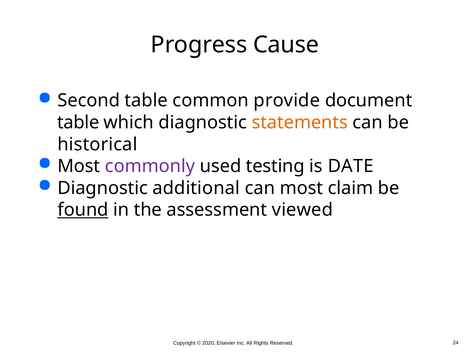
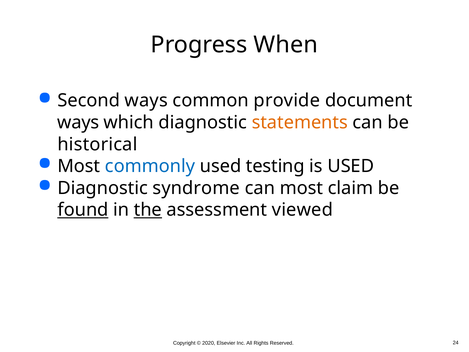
Cause: Cause -> When
Second table: table -> ways
table at (78, 122): table -> ways
commonly colour: purple -> blue
is DATE: DATE -> USED
additional: additional -> syndrome
the underline: none -> present
